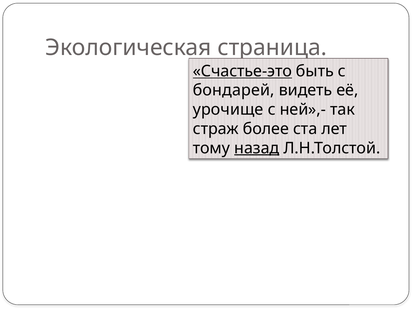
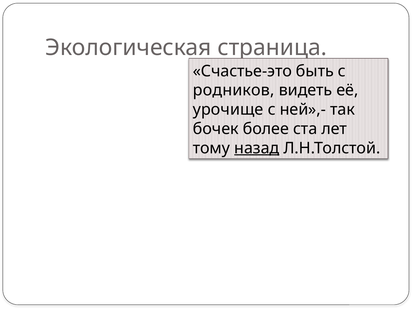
Счастье-это underline: present -> none
бондарей: бондарей -> родников
страж: страж -> бочек
